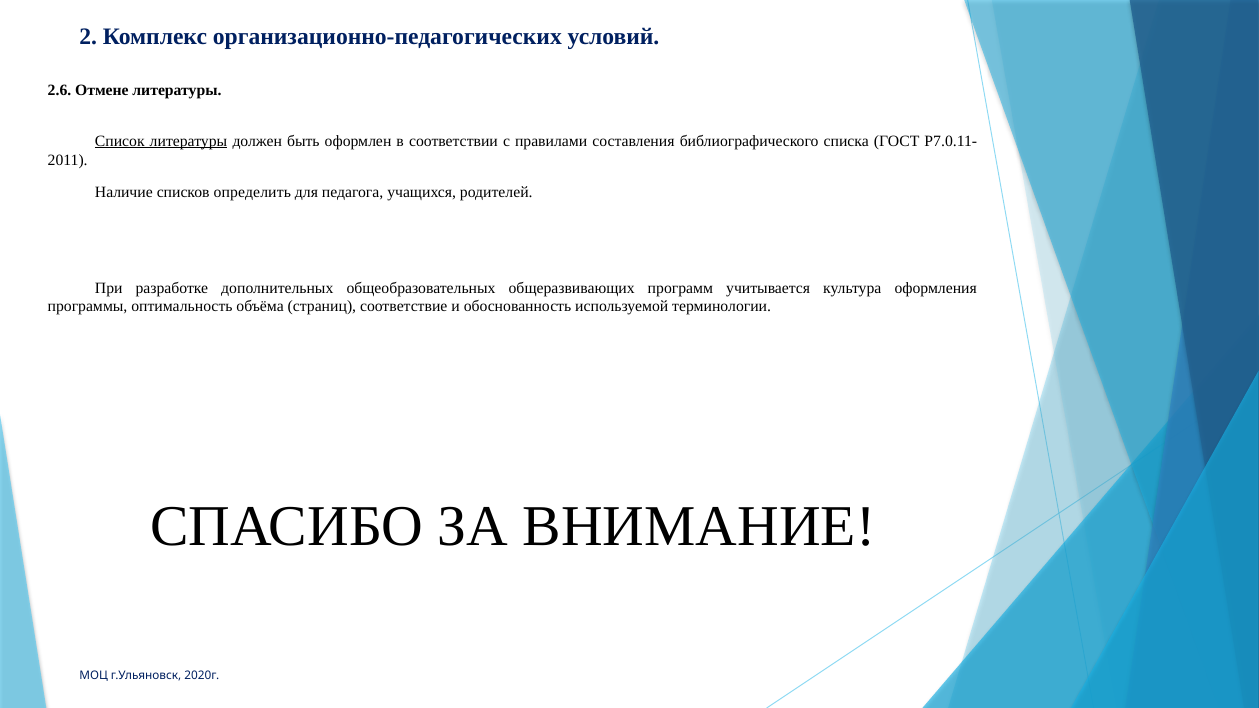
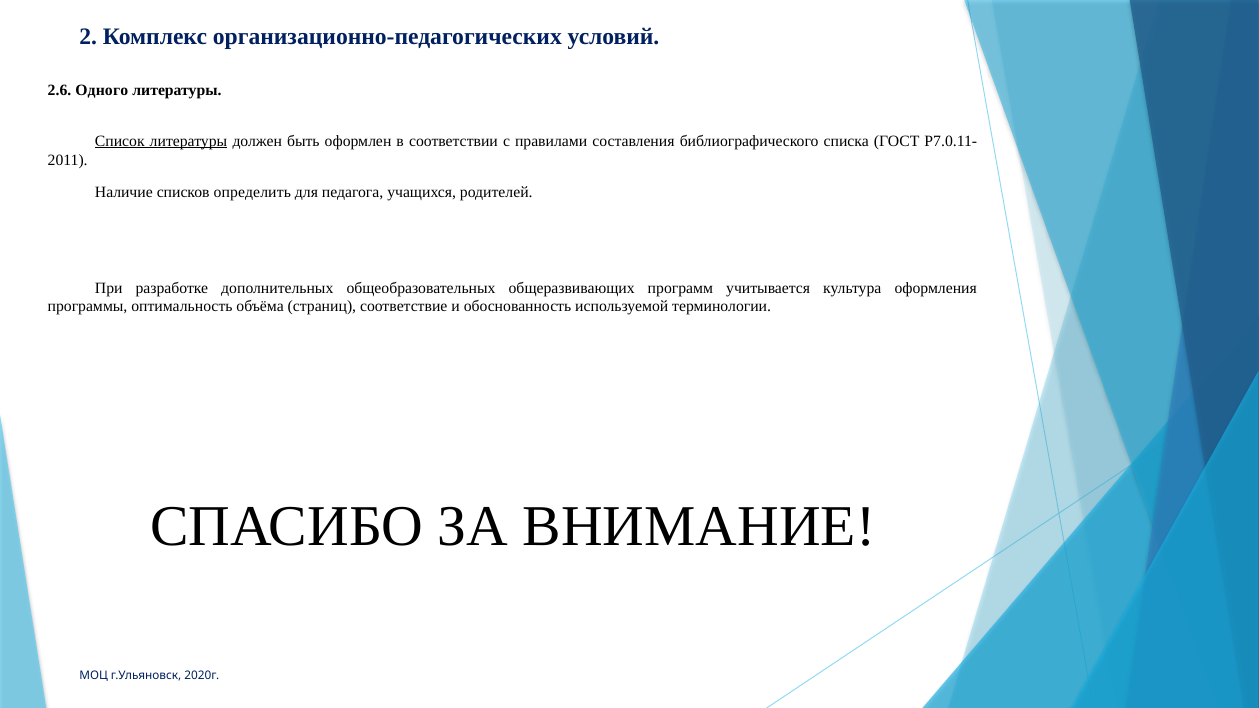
Отмене: Отмене -> Одного
